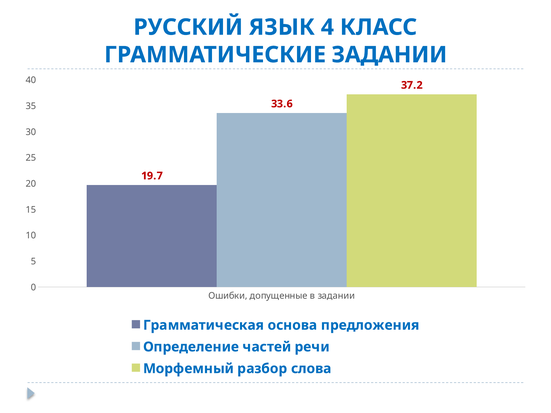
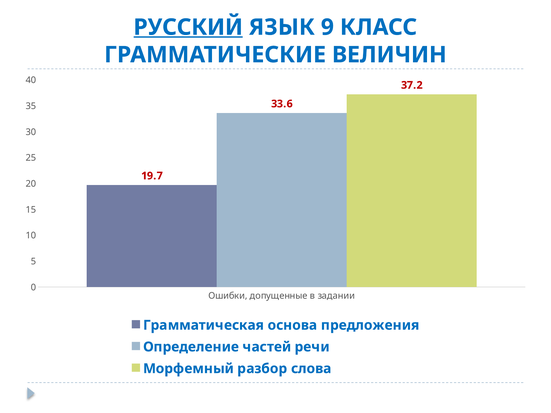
РУССКИЙ underline: none -> present
4: 4 -> 9
ГРАММАТИЧЕСКИЕ ЗАДАНИИ: ЗАДАНИИ -> ВЕЛИЧИН
